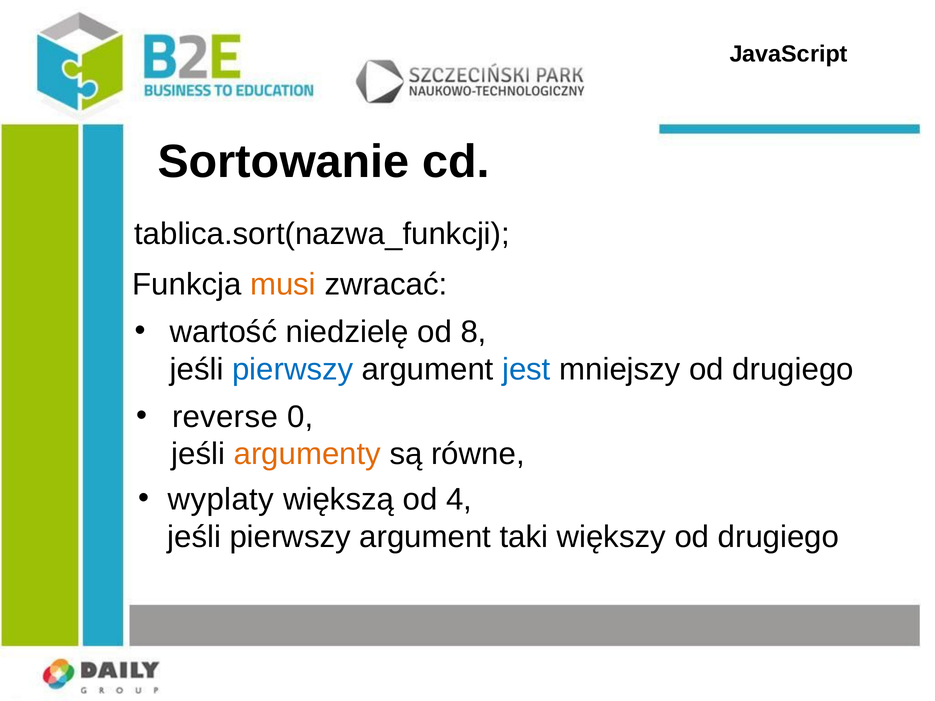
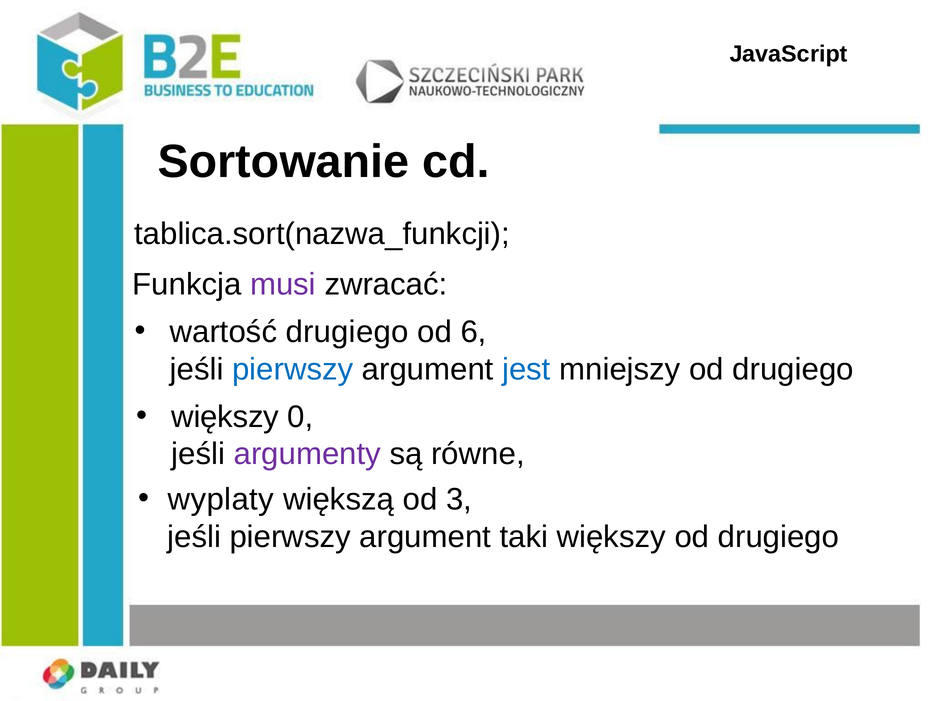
musi colour: orange -> purple
wartość niedzielę: niedzielę -> drugiego
8: 8 -> 6
reverse at (225, 417): reverse -> większy
argumenty colour: orange -> purple
4: 4 -> 3
